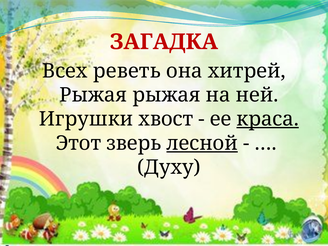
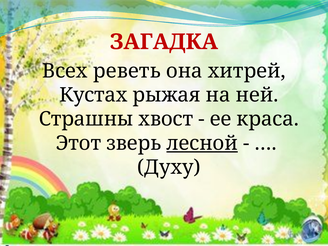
Рыжая at (93, 95): Рыжая -> Кустах
Игрушки: Игрушки -> Страшны
краса underline: present -> none
